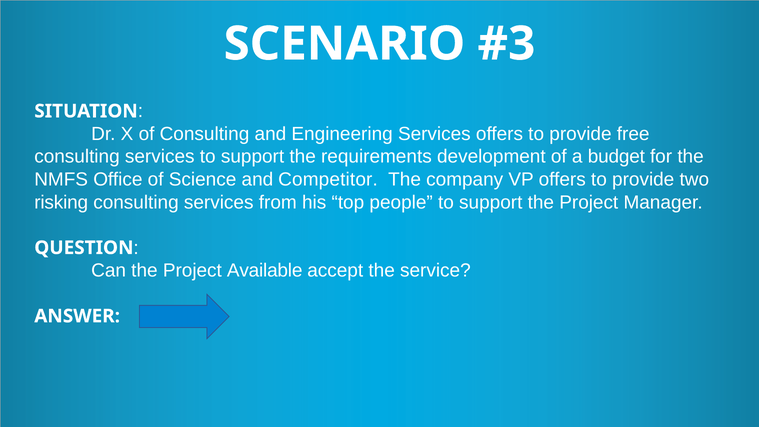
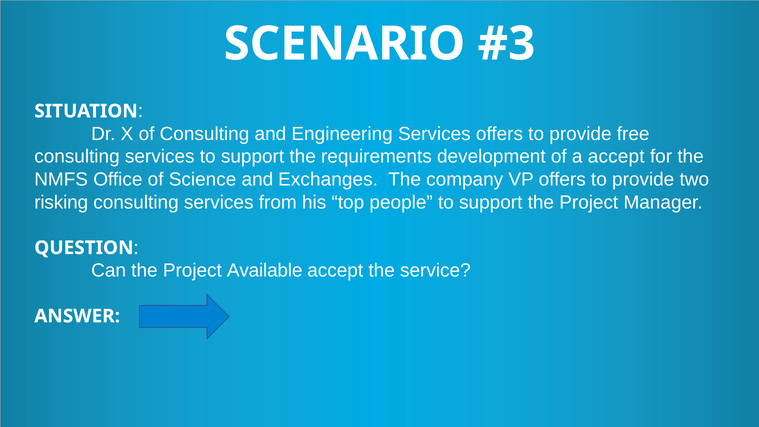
a budget: budget -> accept
Competitor: Competitor -> Exchanges
